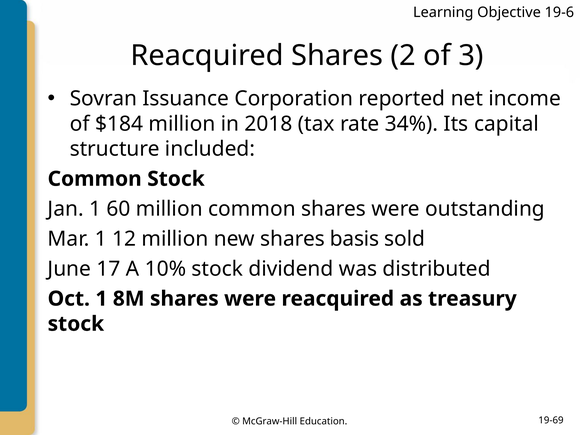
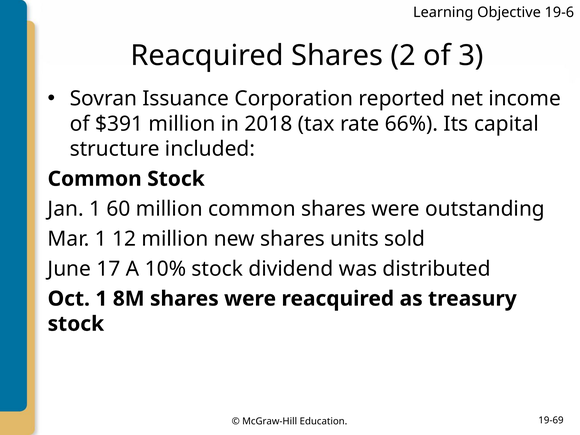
$184: $184 -> $391
34%: 34% -> 66%
basis: basis -> units
